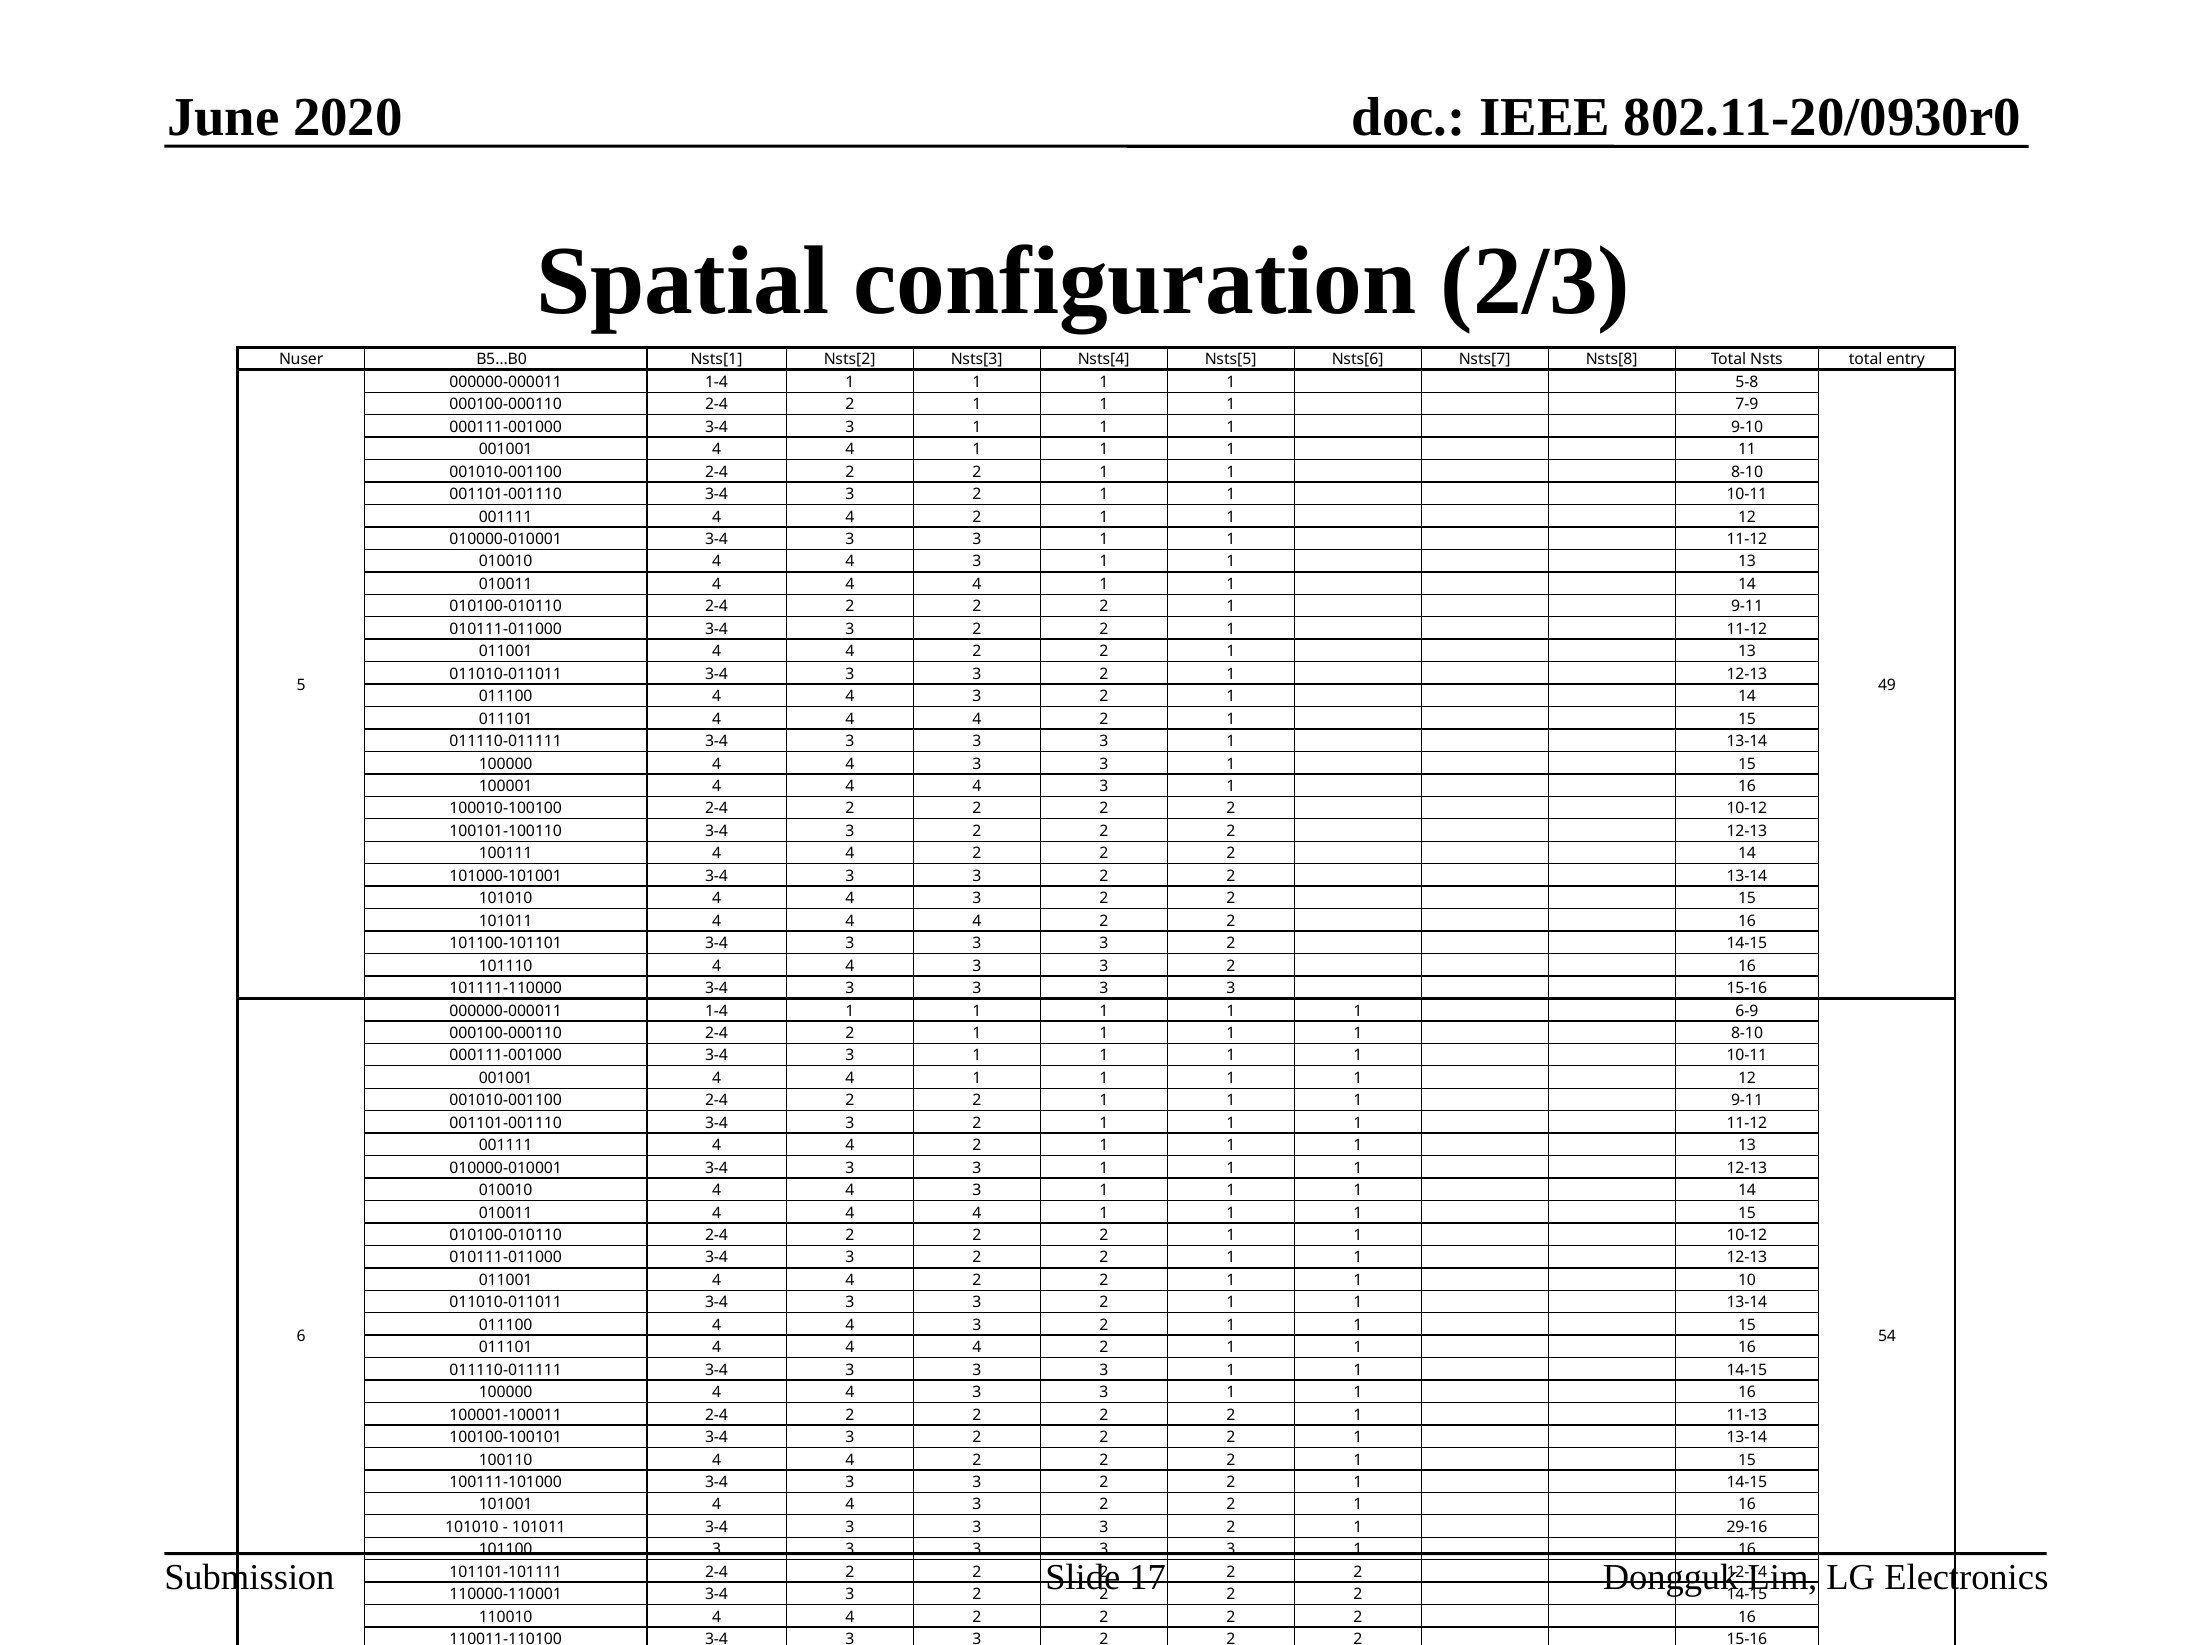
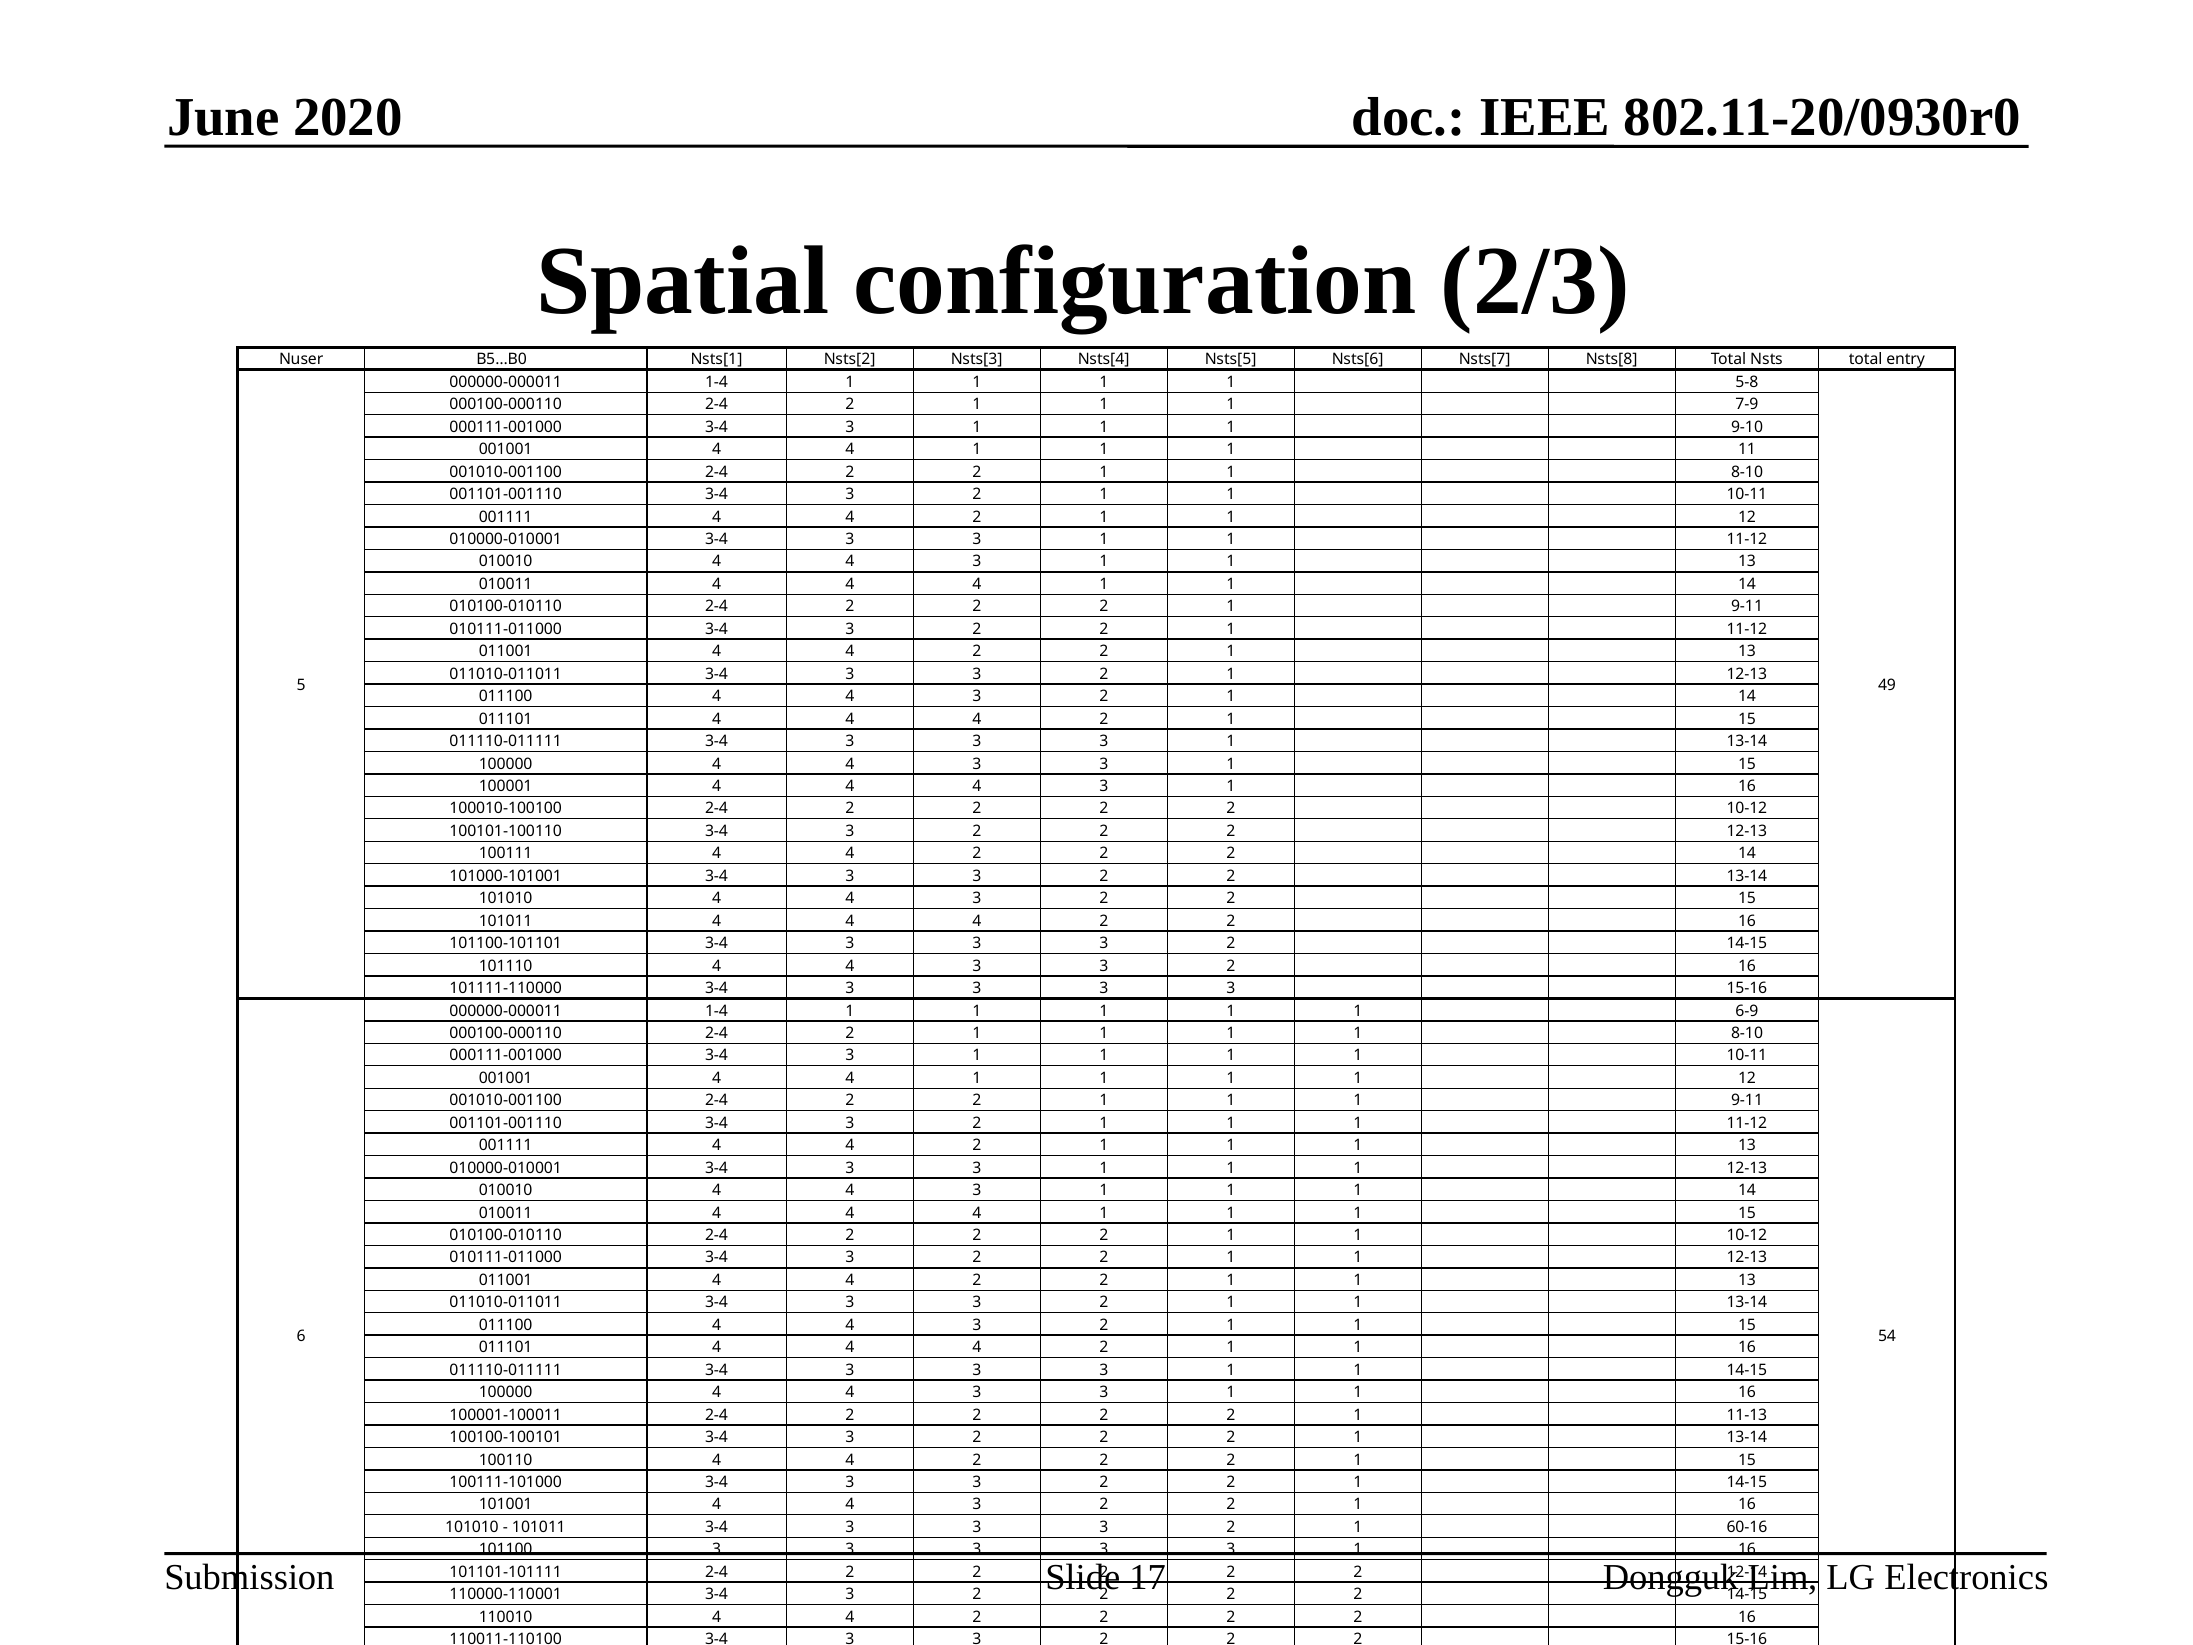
2 1 1 10: 10 -> 13
29-16: 29-16 -> 60-16
